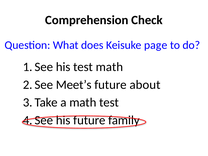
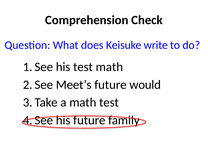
page: page -> write
about: about -> would
